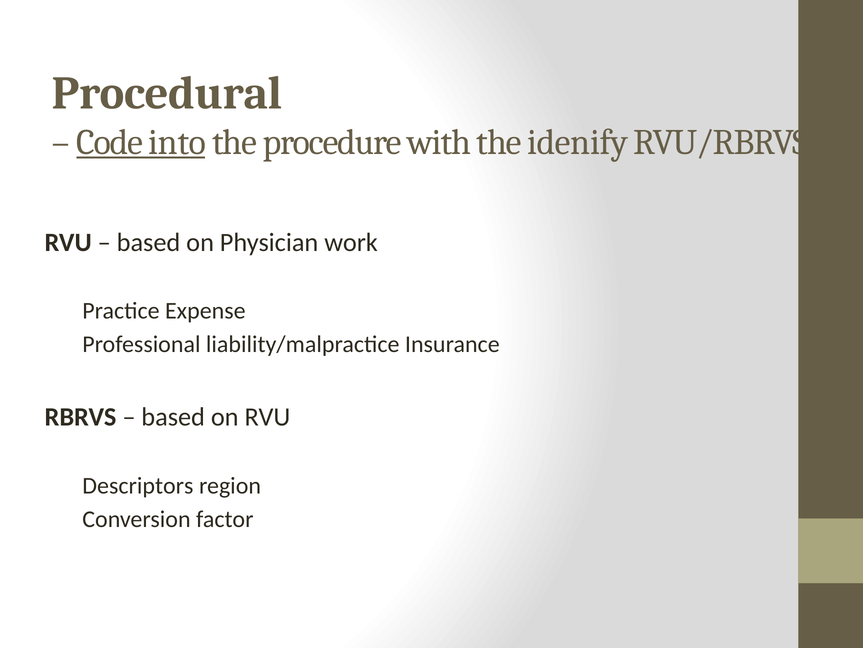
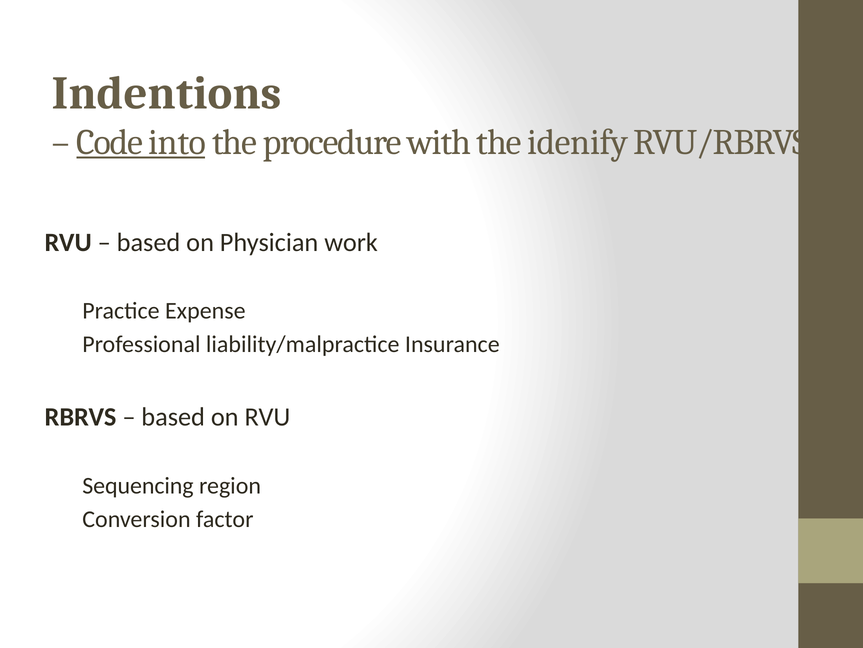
Procedural: Procedural -> Indentions
Descriptors: Descriptors -> Sequencing
